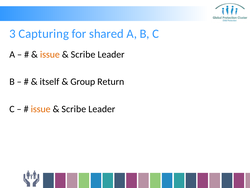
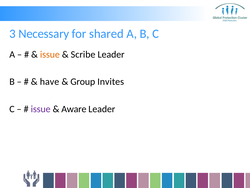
Capturing: Capturing -> Necessary
itself: itself -> have
Return: Return -> Invites
issue at (41, 109) colour: orange -> purple
Scribe at (74, 109): Scribe -> Aware
